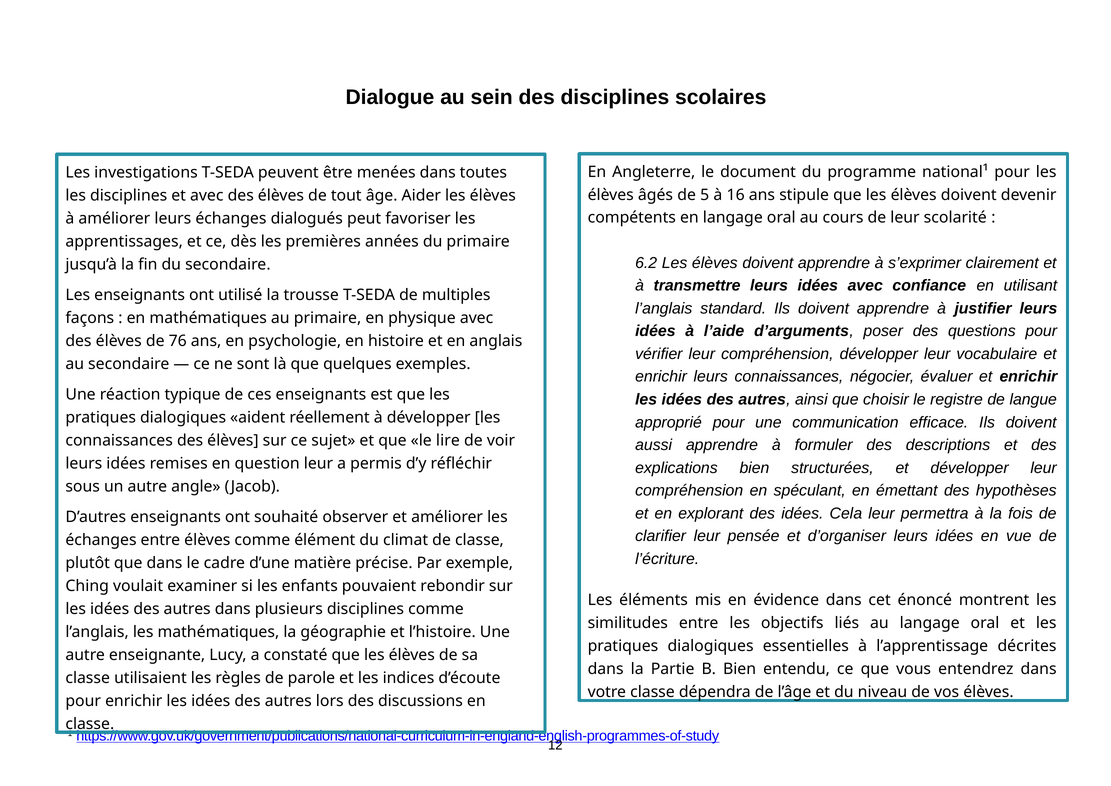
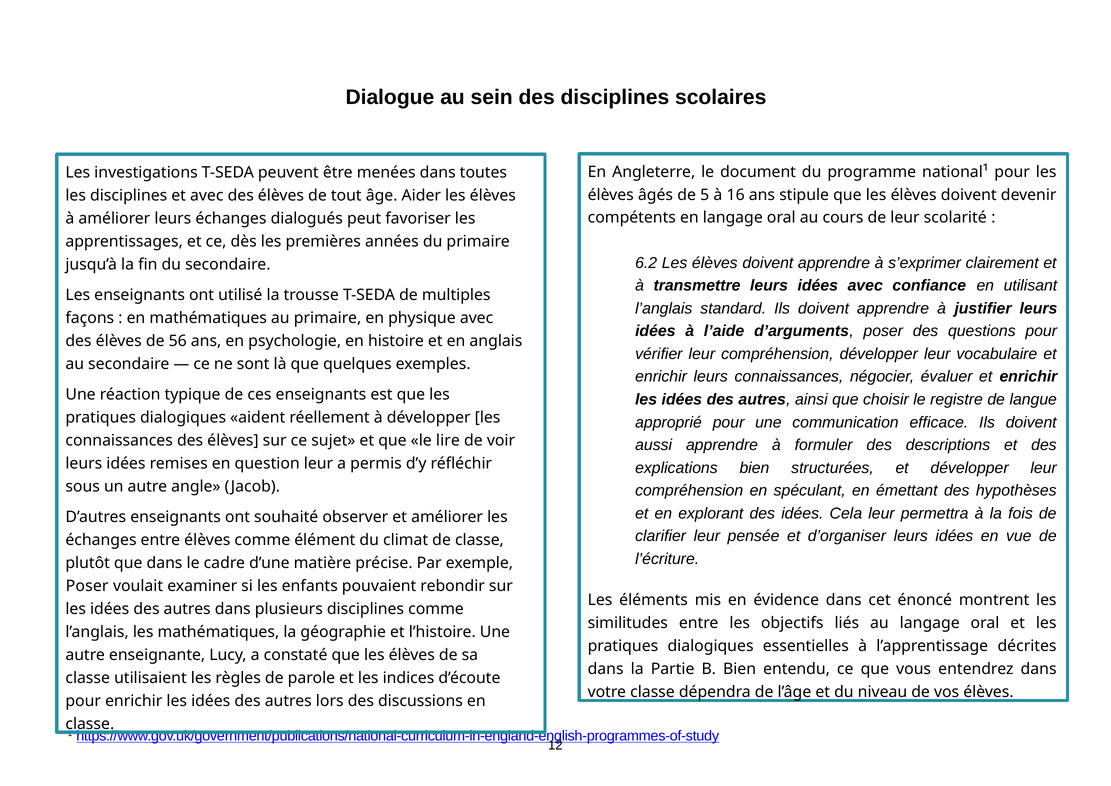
76: 76 -> 56
Ching at (87, 586): Ching -> Poser
